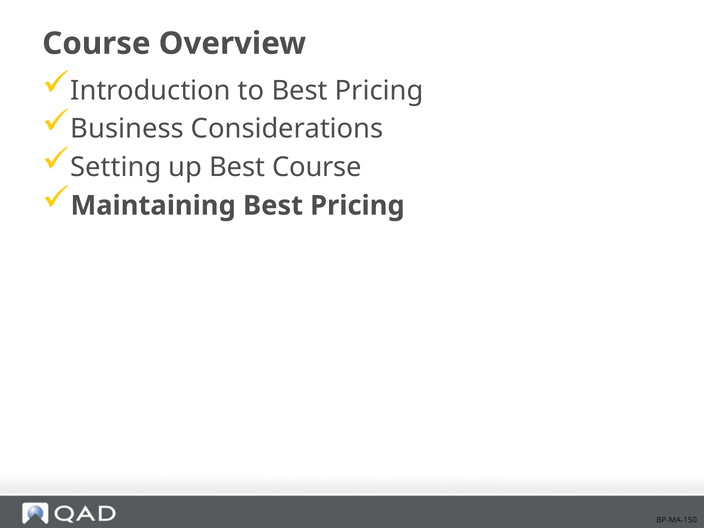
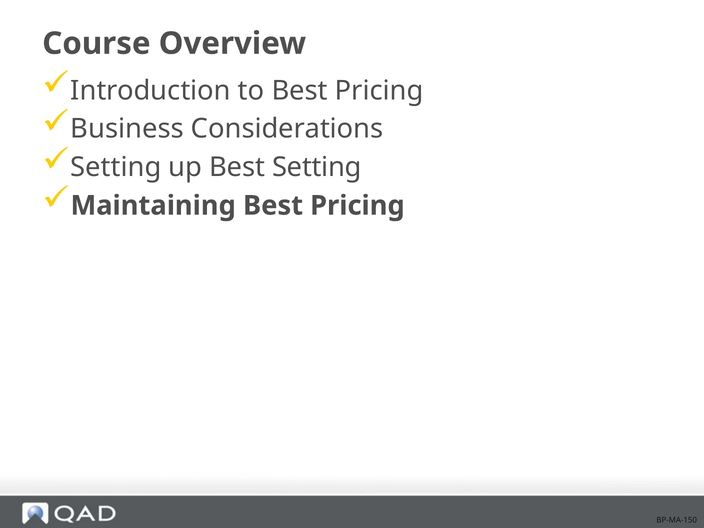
Best Course: Course -> Setting
